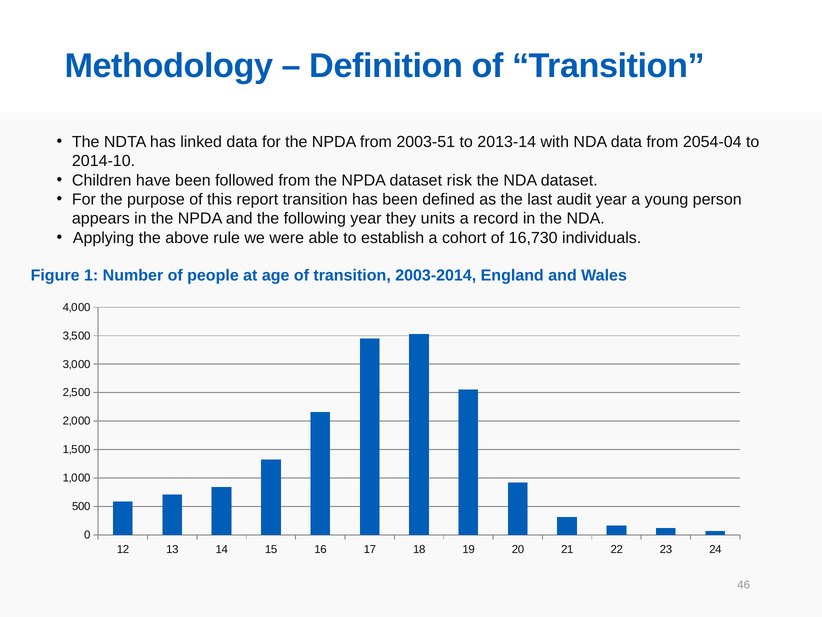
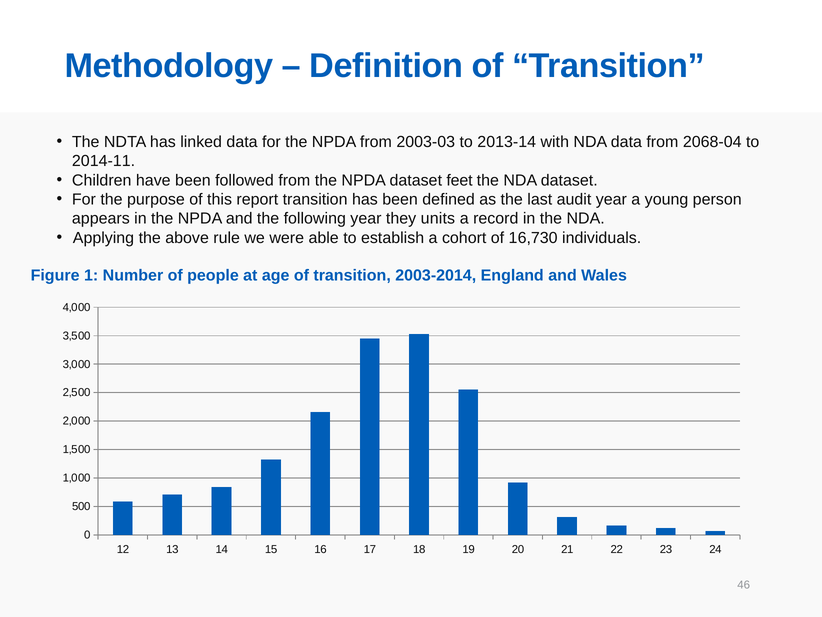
2003-51: 2003-51 -> 2003-03
2054-04: 2054-04 -> 2068-04
2014-10: 2014-10 -> 2014-11
risk: risk -> feet
